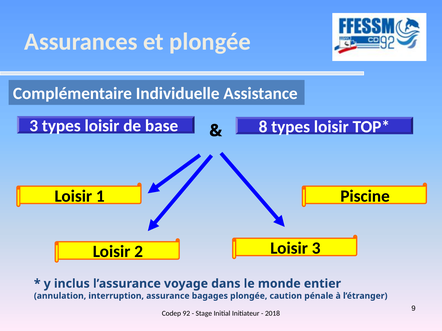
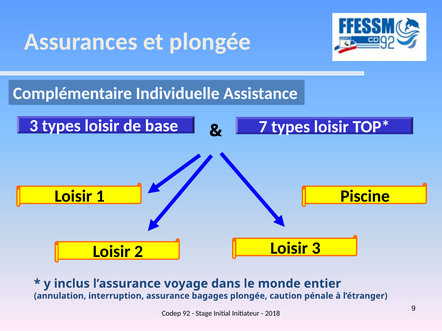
8: 8 -> 7
